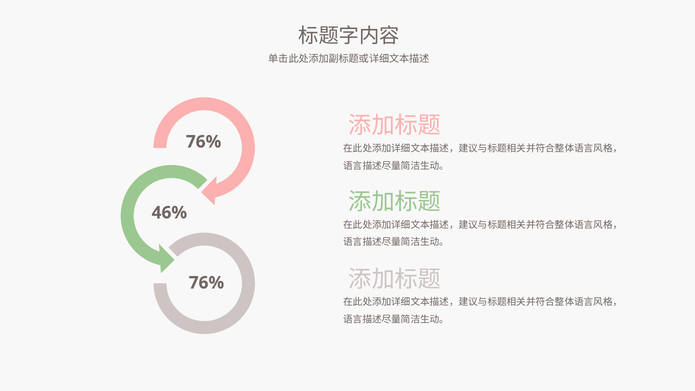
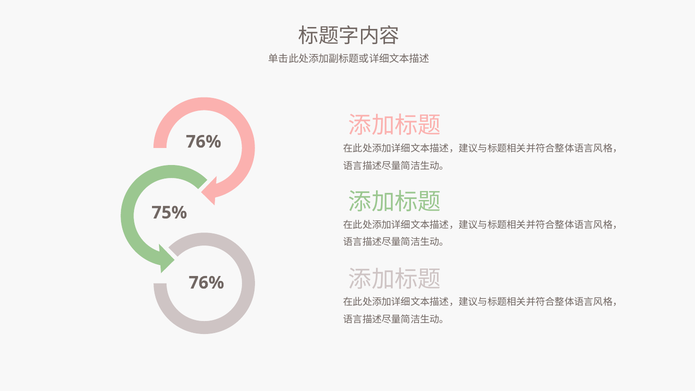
46%: 46% -> 75%
